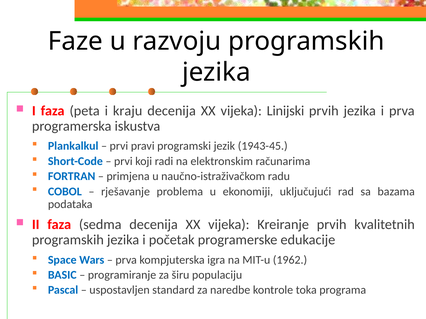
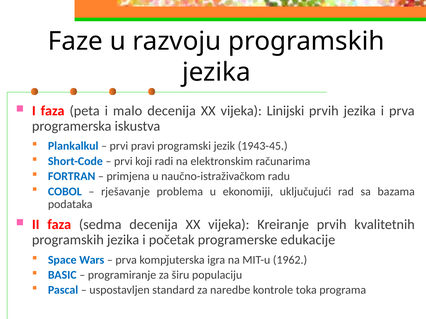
kraju: kraju -> malo
